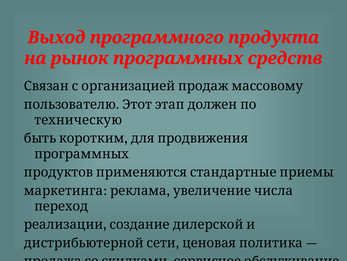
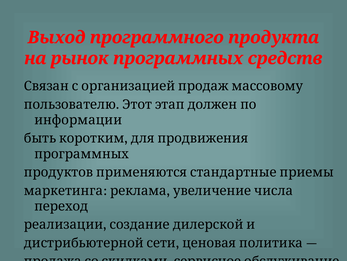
техническую: техническую -> информации
